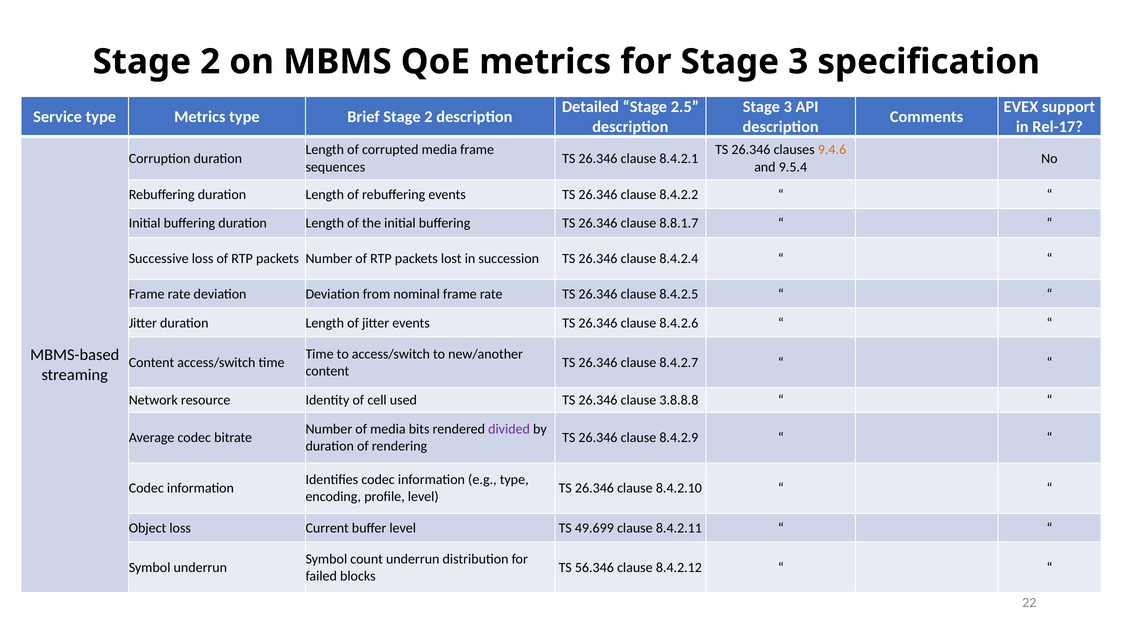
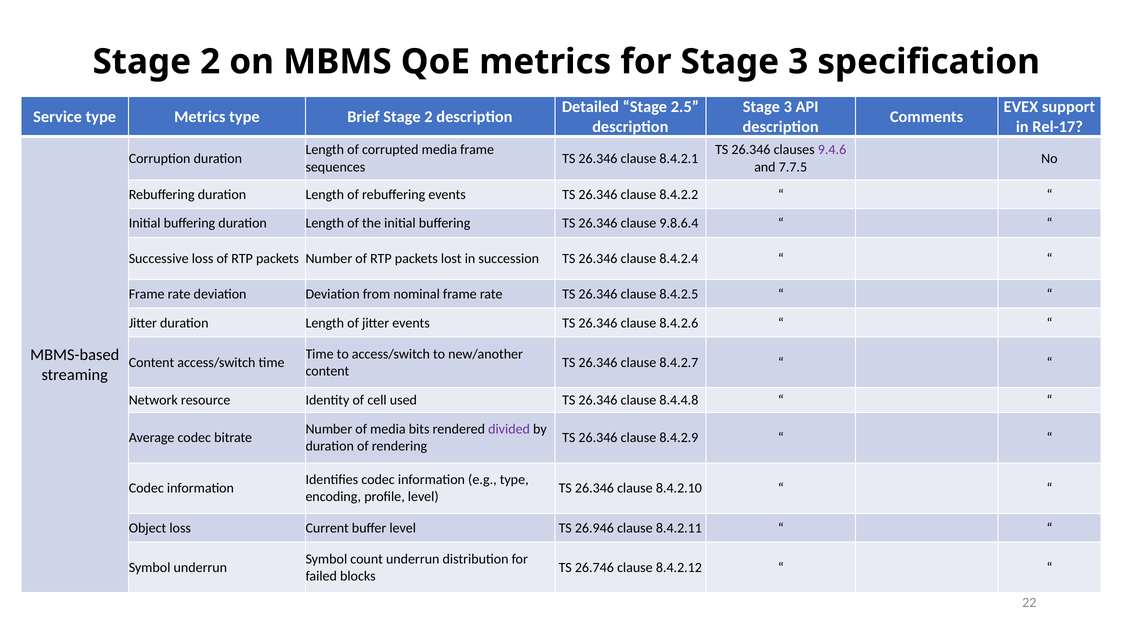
9.4.6 colour: orange -> purple
9.5.4: 9.5.4 -> 7.7.5
8.8.1.7: 8.8.1.7 -> 9.8.6.4
3.8.8.8: 3.8.8.8 -> 8.4.4.8
49.699: 49.699 -> 26.946
56.346: 56.346 -> 26.746
